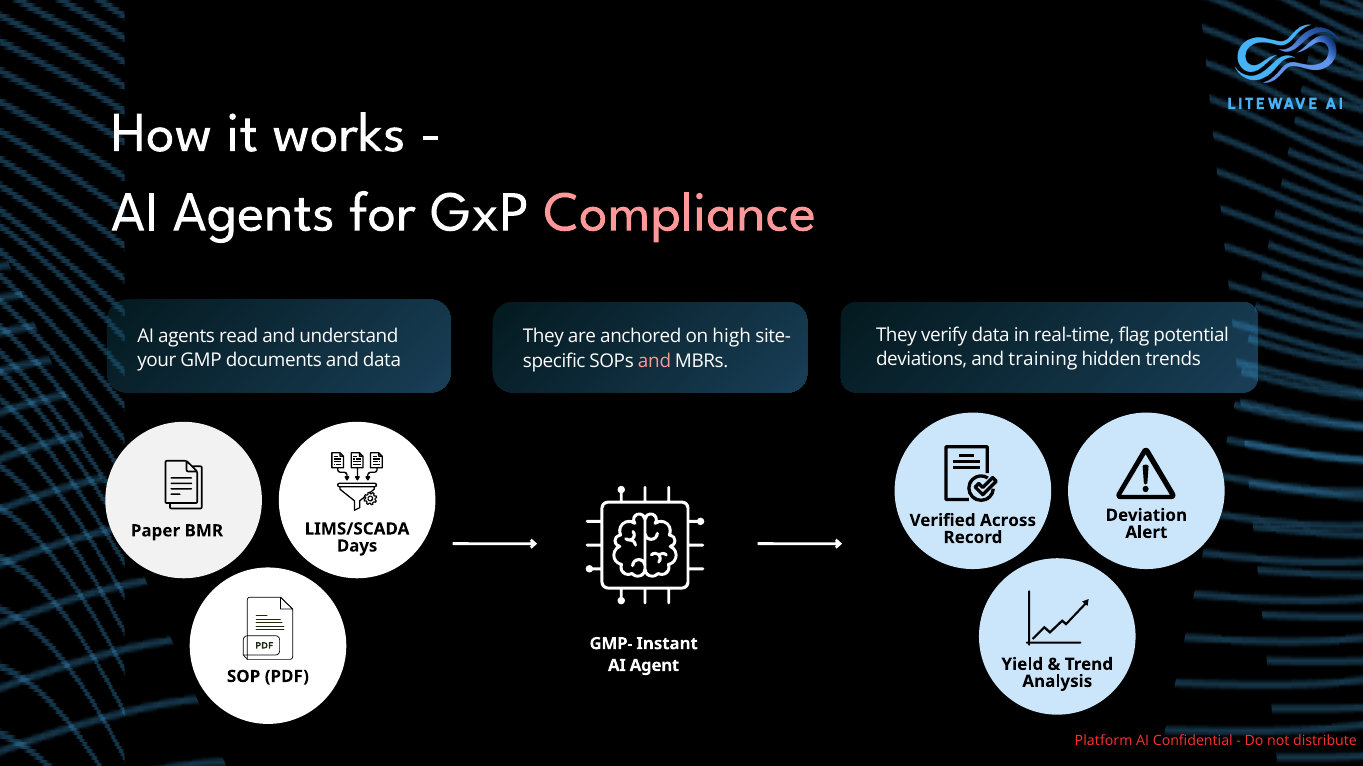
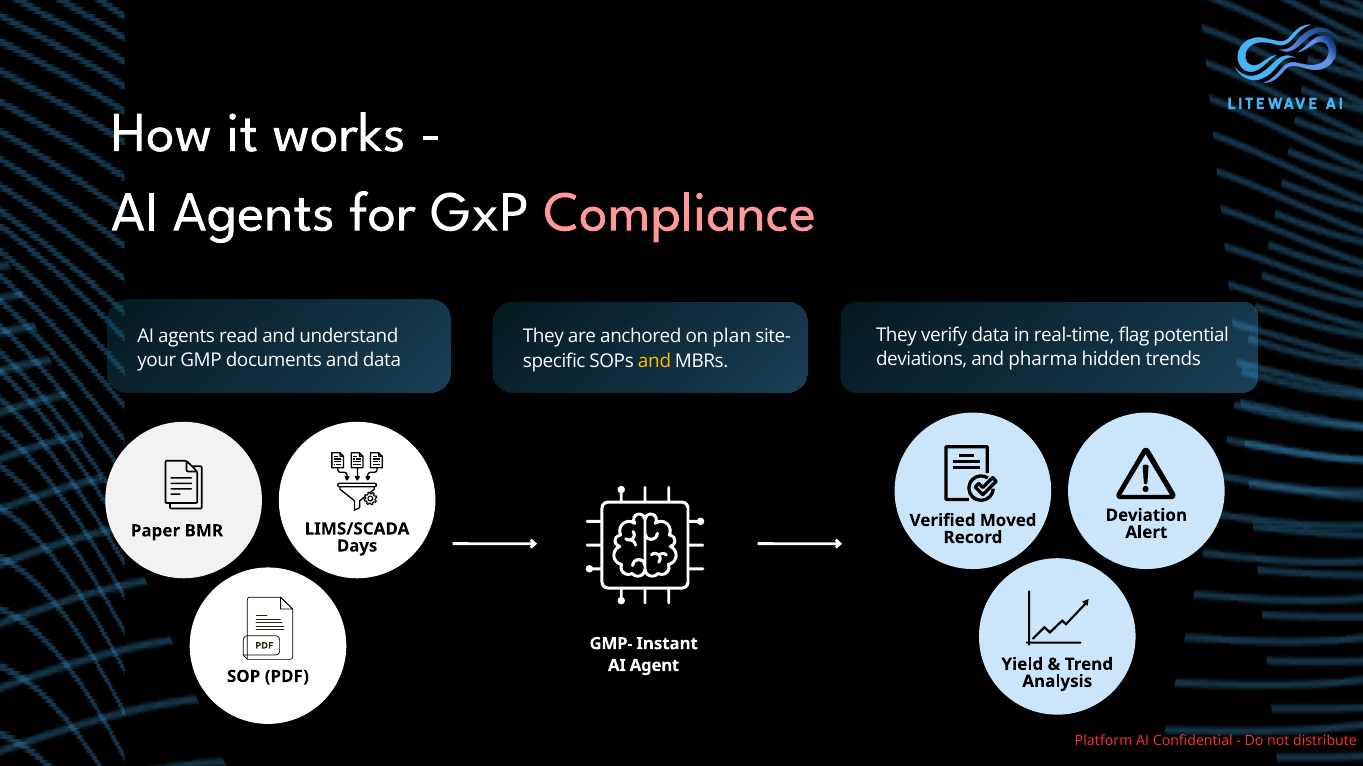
high: high -> plan
training: training -> pharma
and at (654, 361) colour: pink -> yellow
Across: Across -> Moved
